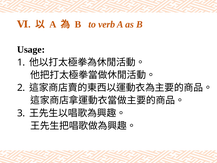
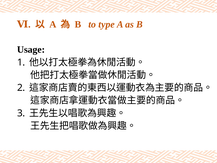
verb: verb -> type
